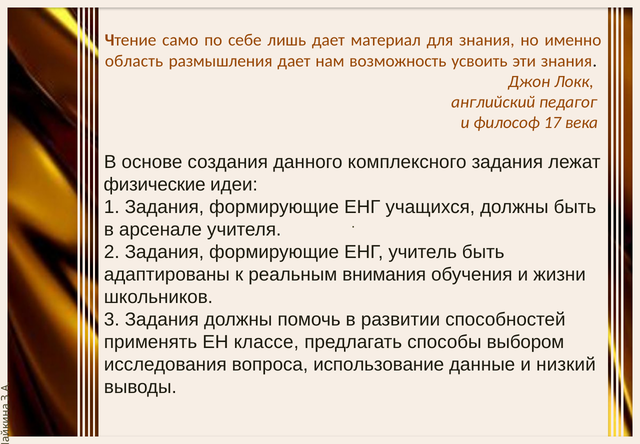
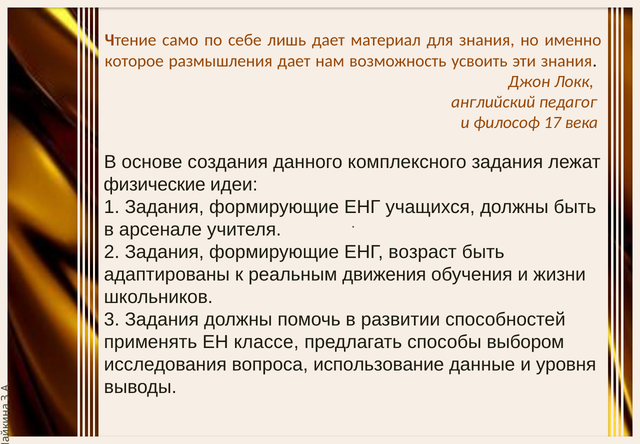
область: область -> которое
учитель: учитель -> возраст
внимания: внимания -> движения
низкий: низкий -> уровня
